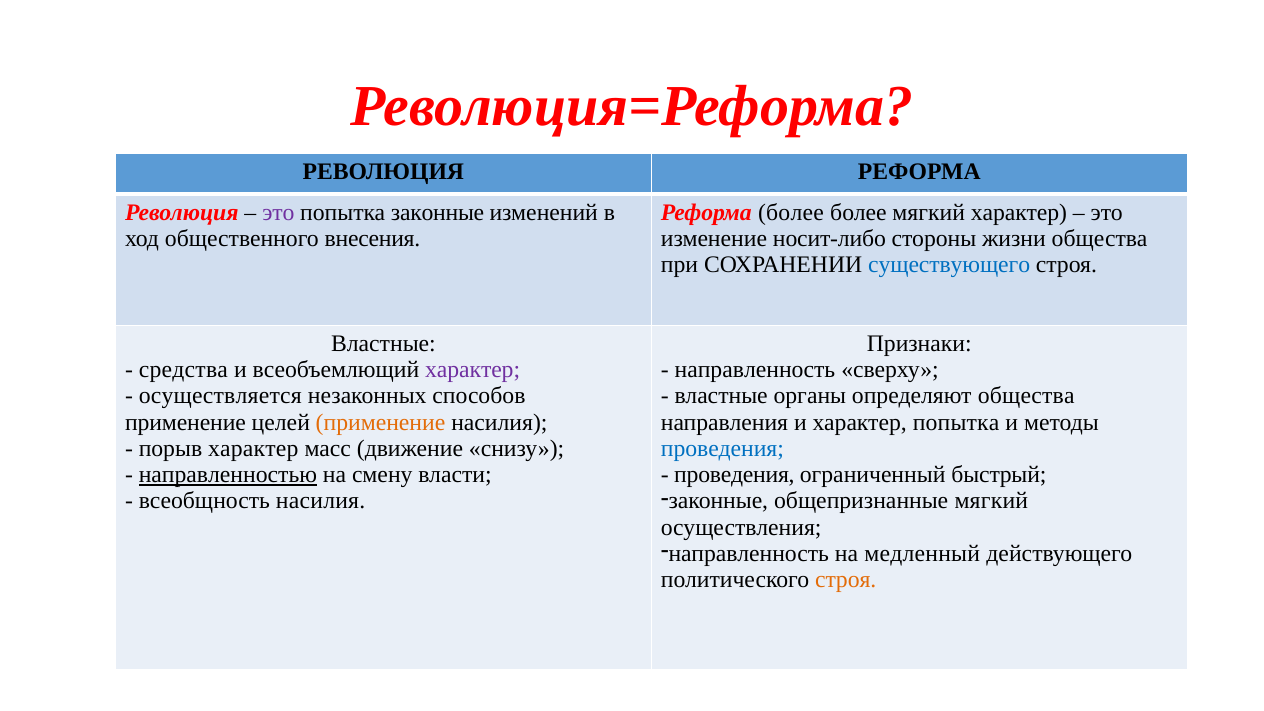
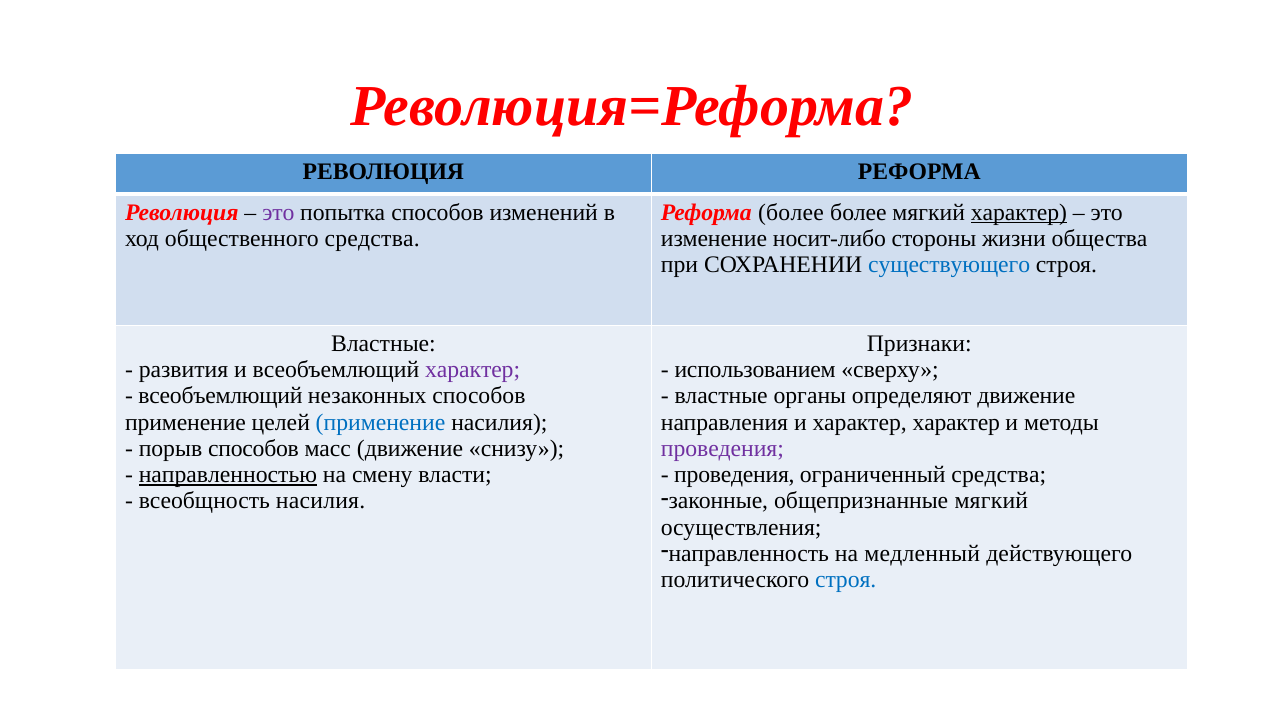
попытка законные: законные -> способов
характер at (1019, 212) underline: none -> present
общественного внесения: внесения -> средства
средства: средства -> развития
направленность at (755, 370): направленность -> использованием
осуществляется at (220, 396): осуществляется -> всеобъемлющий
определяют общества: общества -> движение
применение at (381, 422) colour: orange -> blue
характер попытка: попытка -> характер
порыв характер: характер -> способов
проведения at (722, 449) colour: blue -> purple
ограниченный быстрый: быстрый -> средства
строя at (846, 580) colour: orange -> blue
